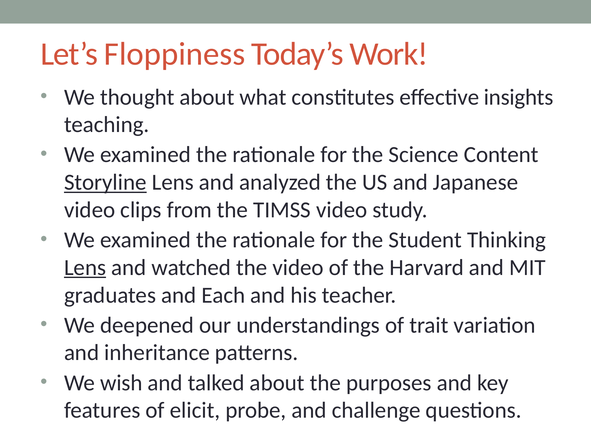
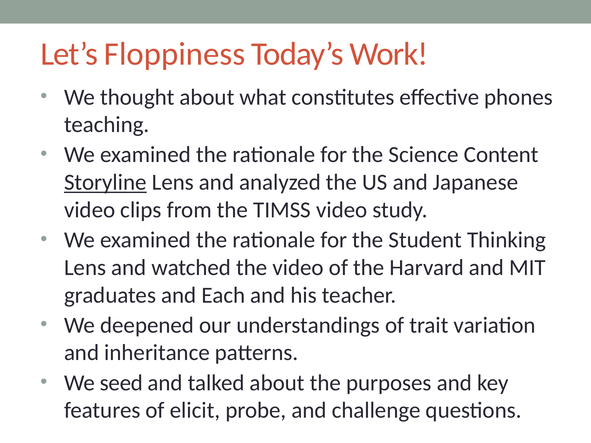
insights: insights -> phones
Lens at (85, 268) underline: present -> none
wish: wish -> seed
